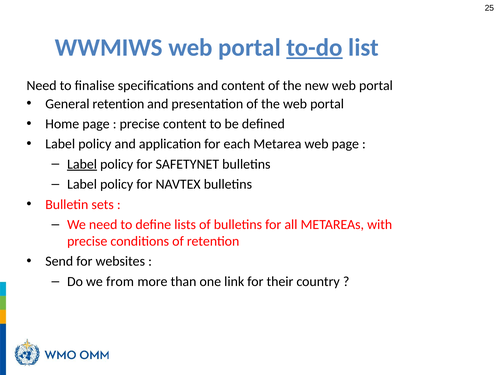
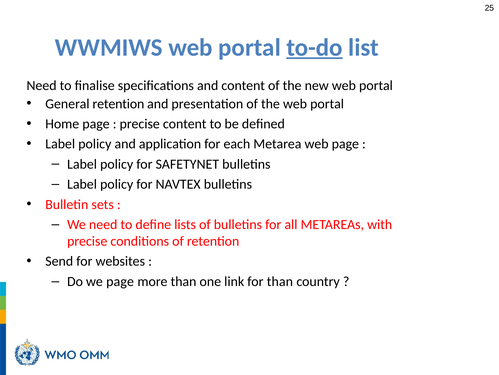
Label at (82, 164) underline: present -> none
we from: from -> page
for their: their -> than
